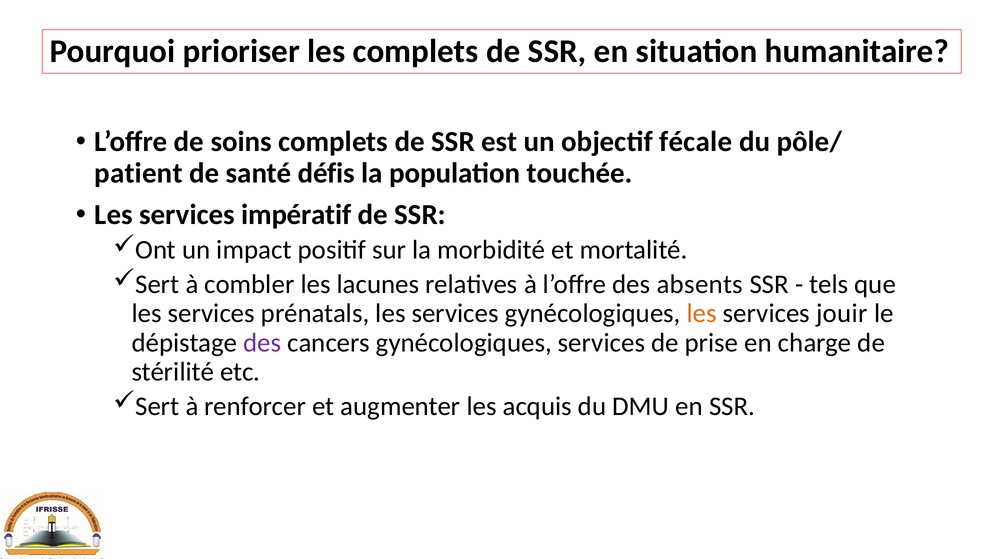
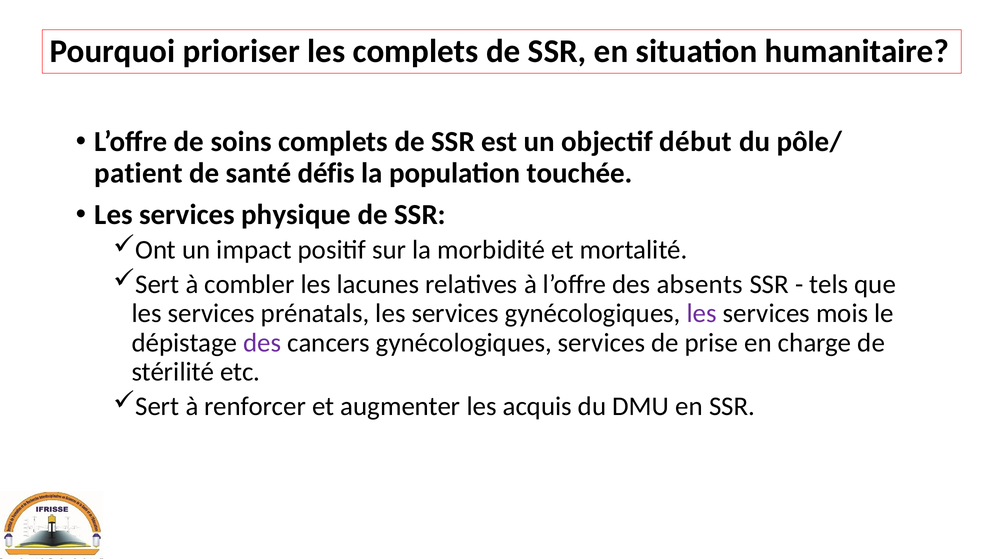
fécale: fécale -> début
impératif: impératif -> physique
les at (702, 314) colour: orange -> purple
jouir: jouir -> mois
